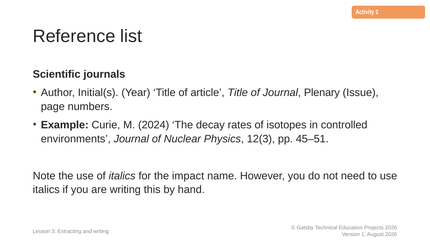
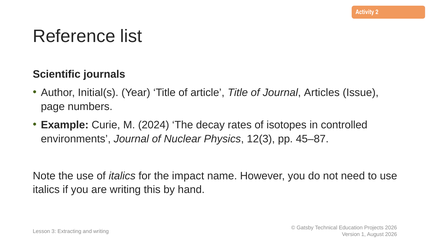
Plenary: Plenary -> Articles
45–51: 45–51 -> 45–87
